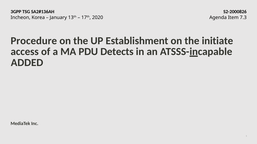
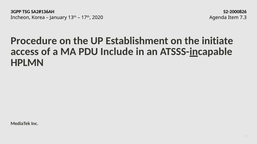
Detects: Detects -> Include
ADDED: ADDED -> HPLMN
